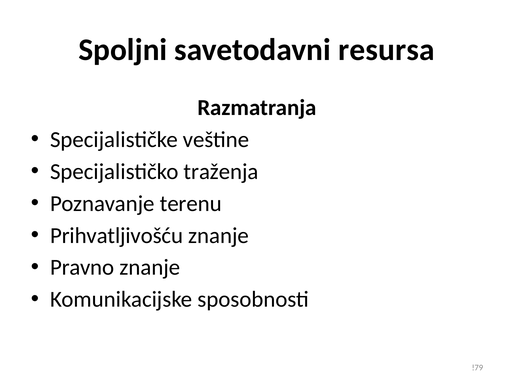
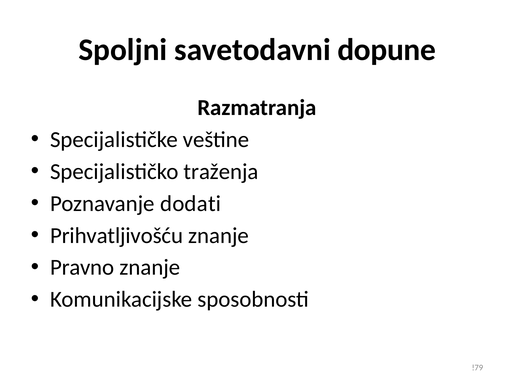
resursa: resursa -> dopune
terenu: terenu -> dodati
